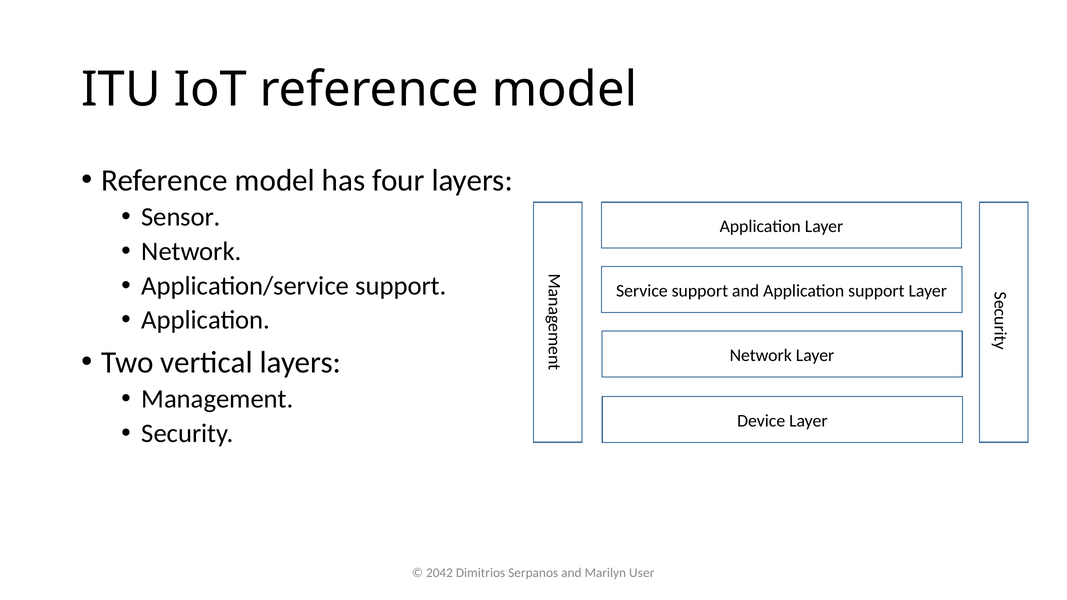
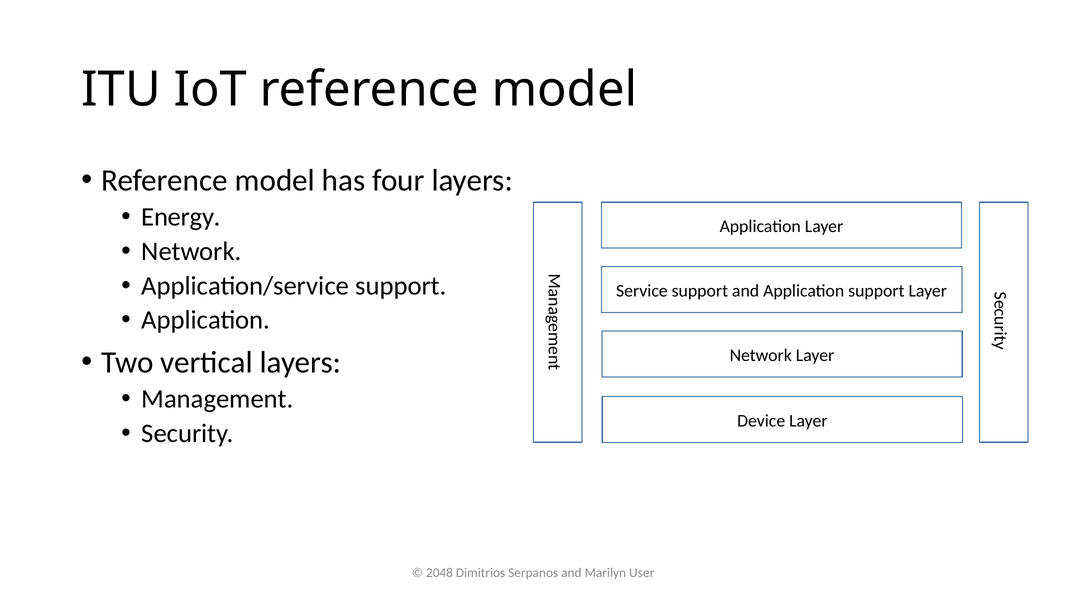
Sensor: Sensor -> Energy
2042: 2042 -> 2048
